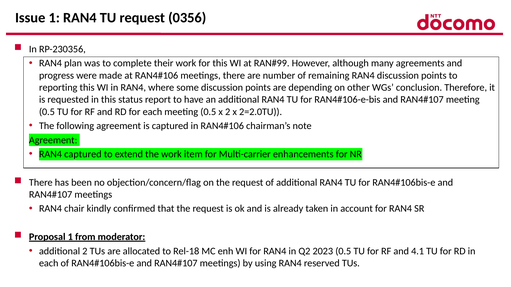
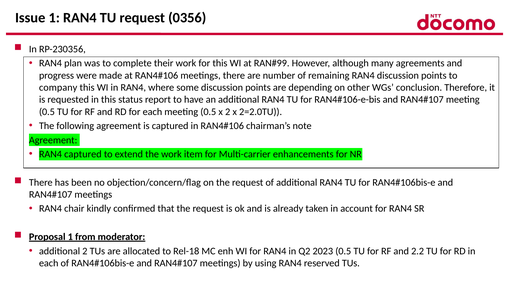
reporting: reporting -> company
4.1: 4.1 -> 2.2
